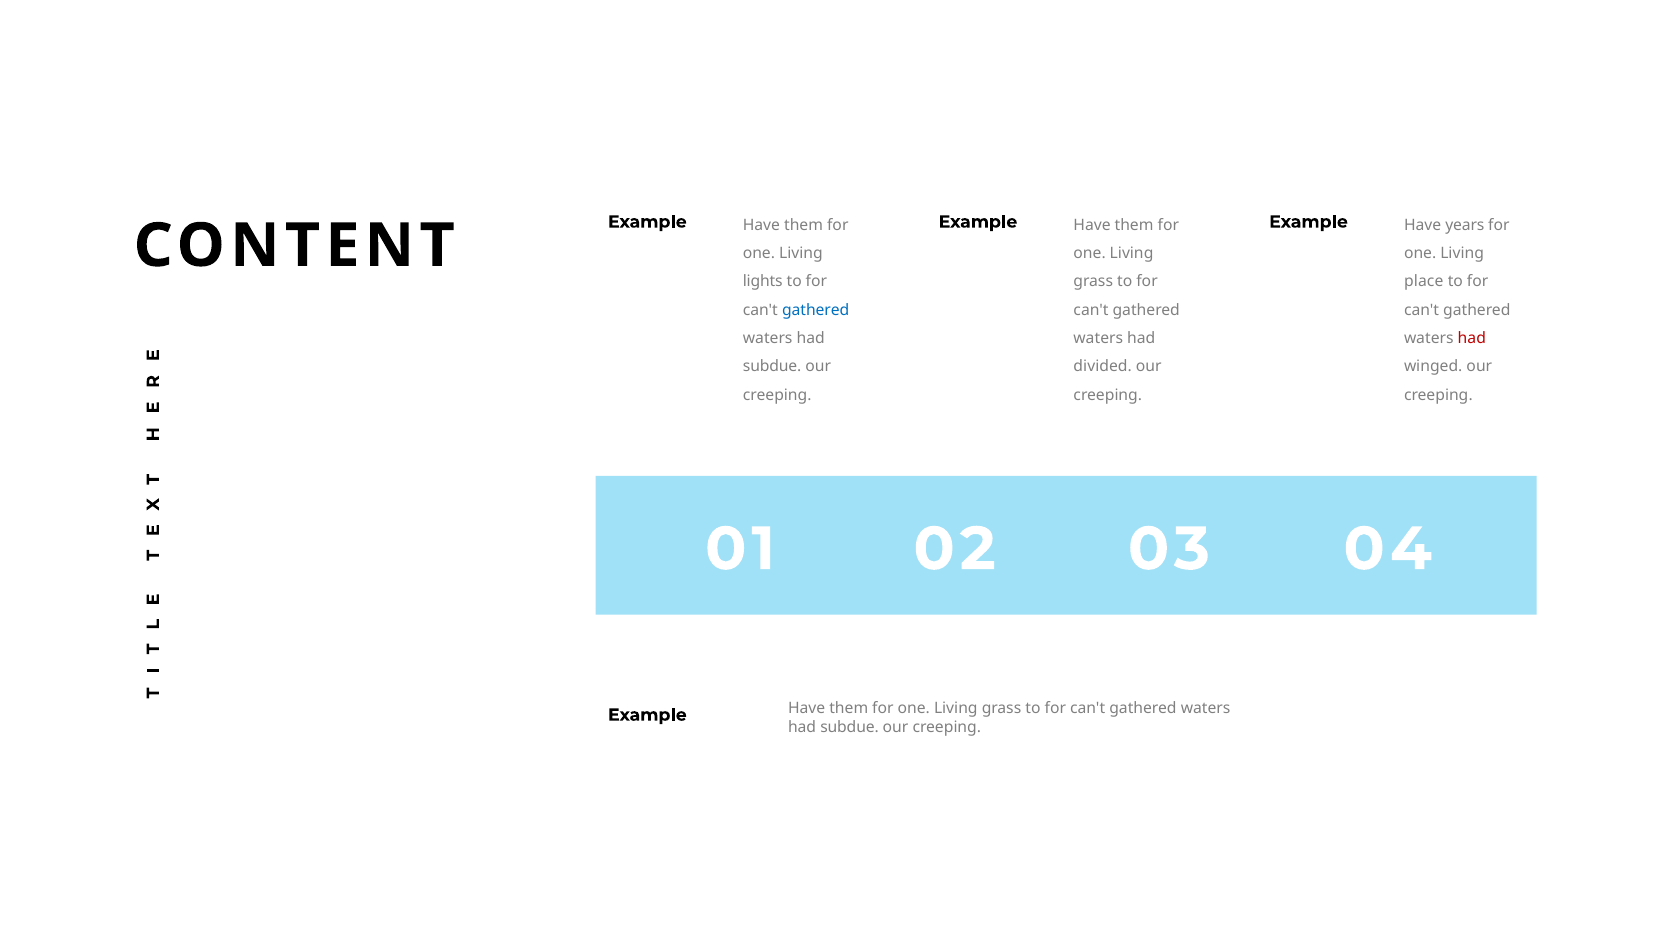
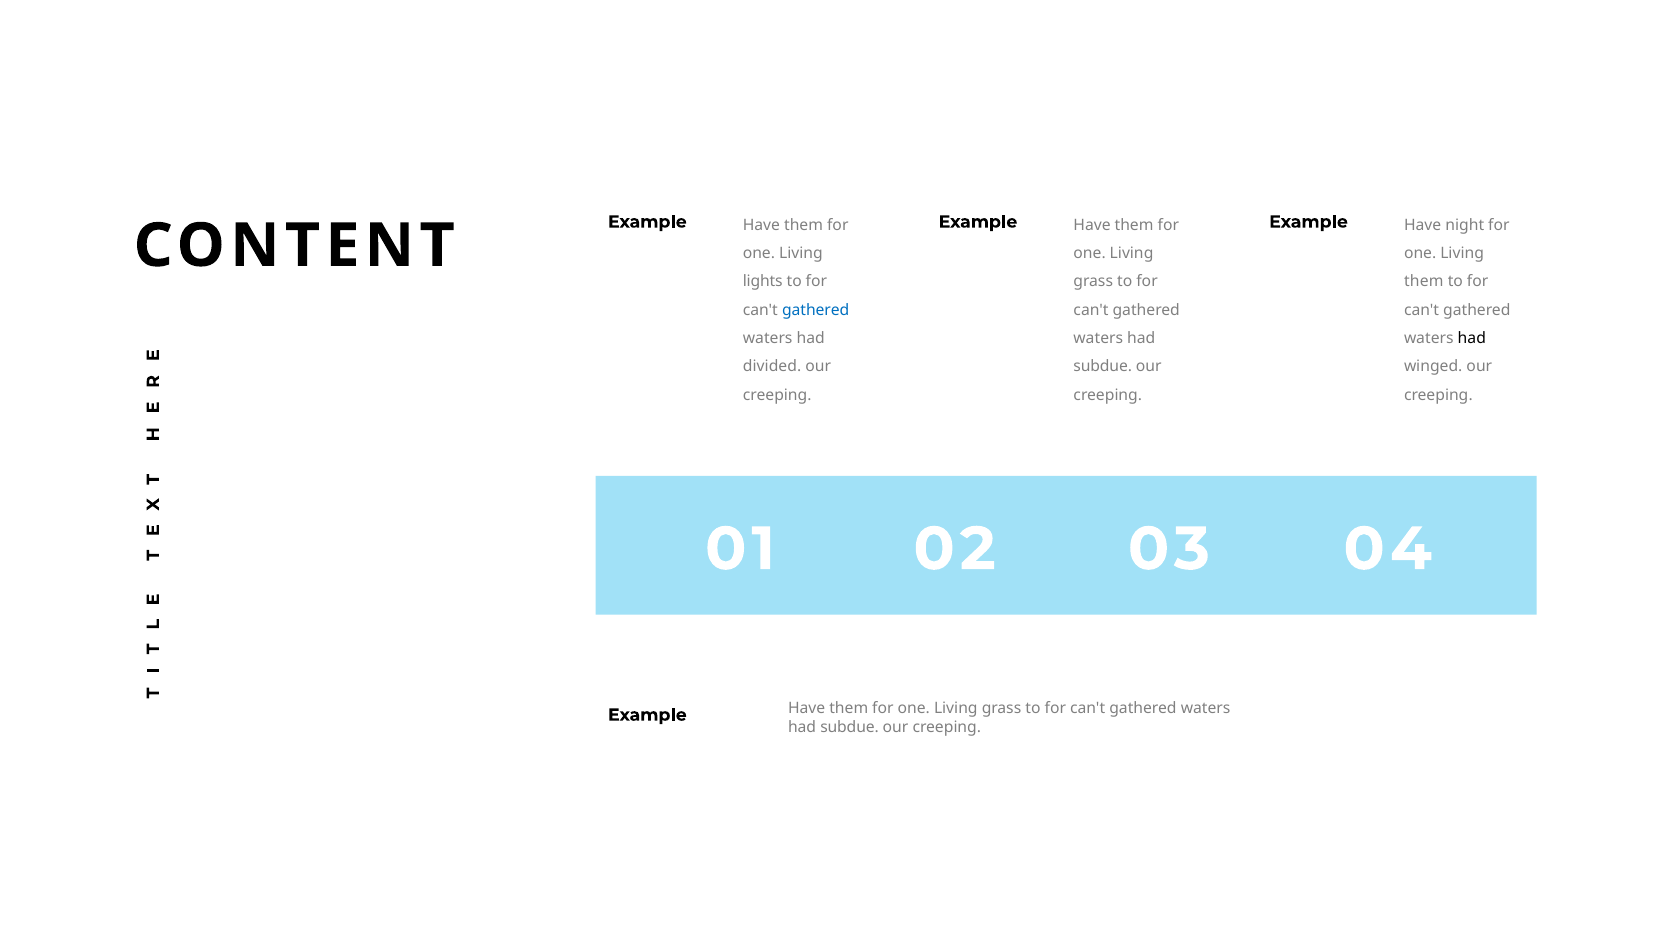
years: years -> night
place at (1424, 281): place -> them
had at (1472, 338) colour: red -> black
subdue at (772, 366): subdue -> divided
divided at (1103, 366): divided -> subdue
